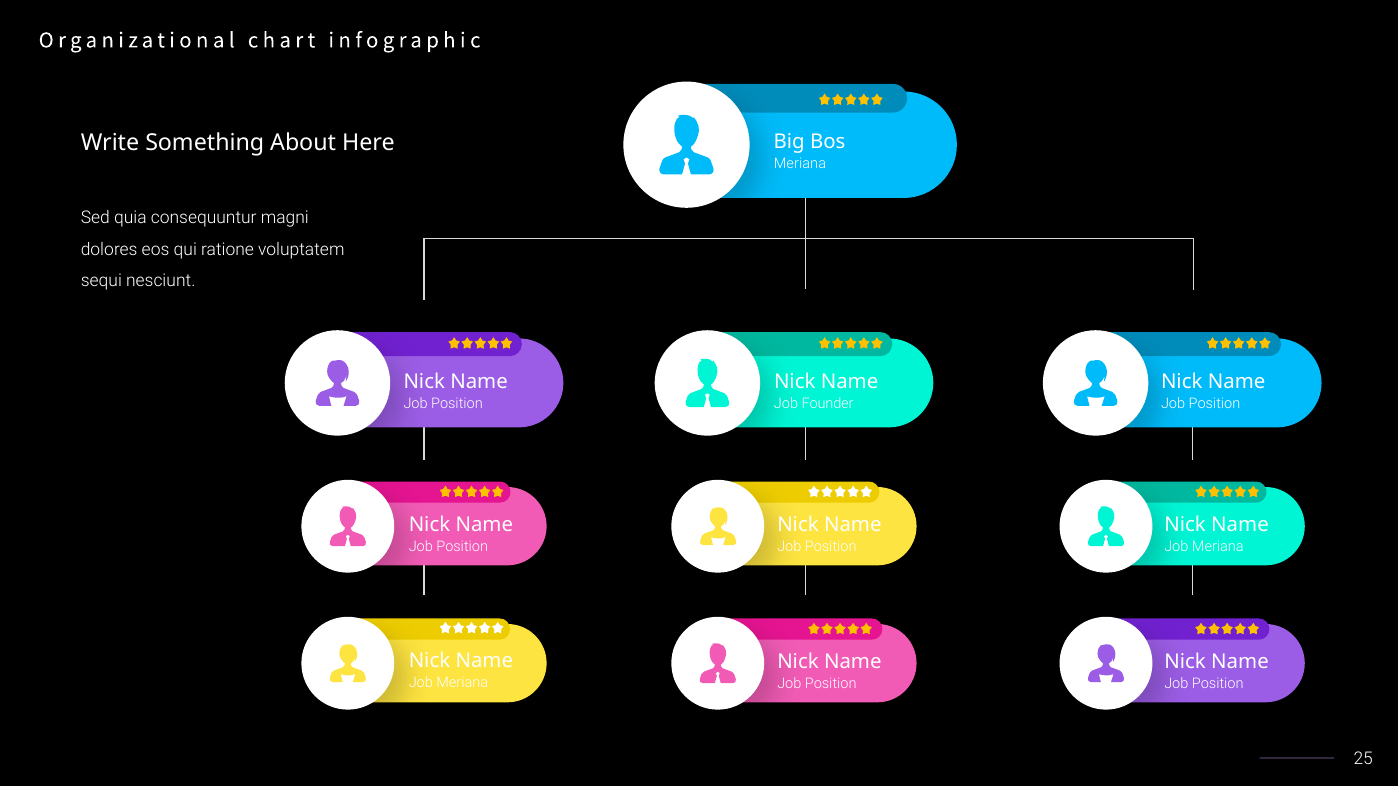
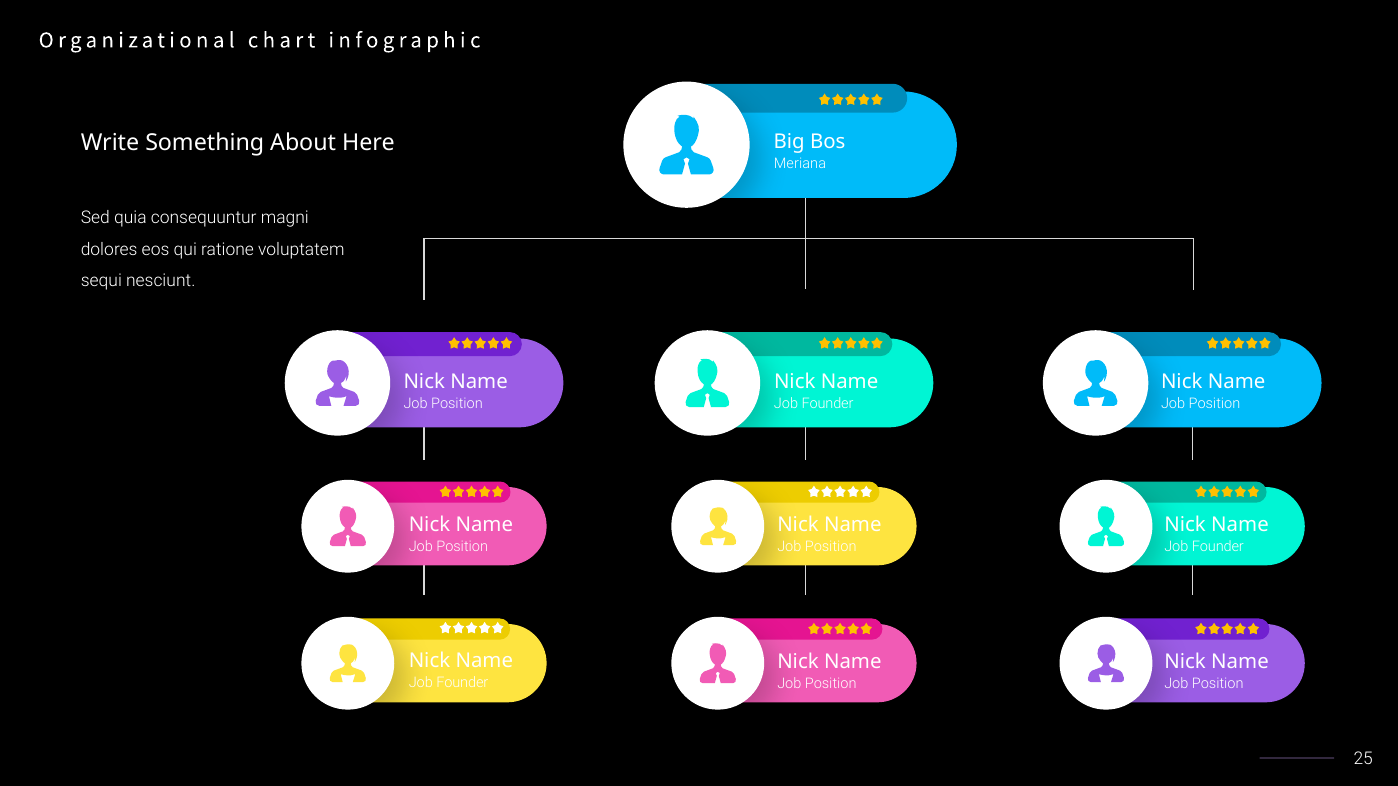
Meriana at (1218, 547): Meriana -> Founder
Meriana at (462, 683): Meriana -> Founder
